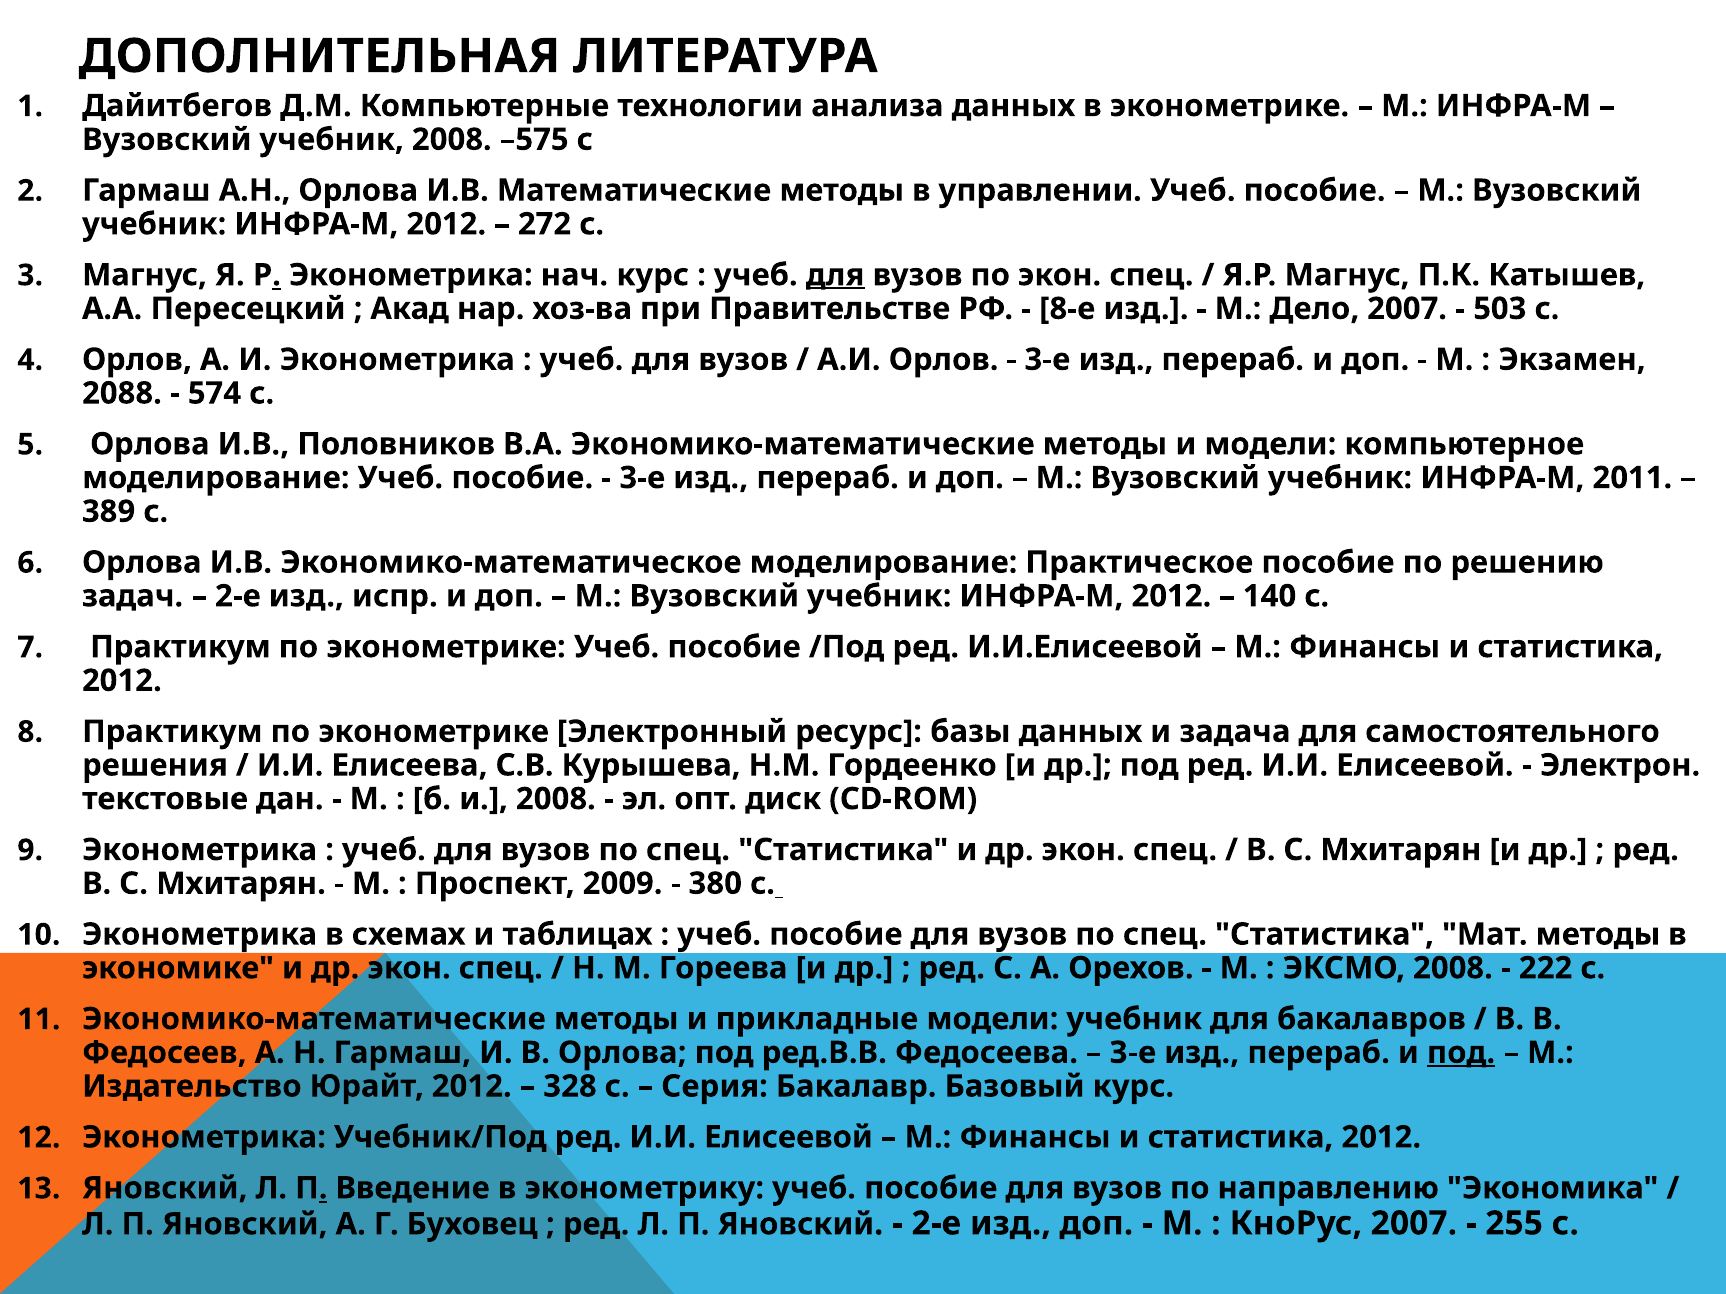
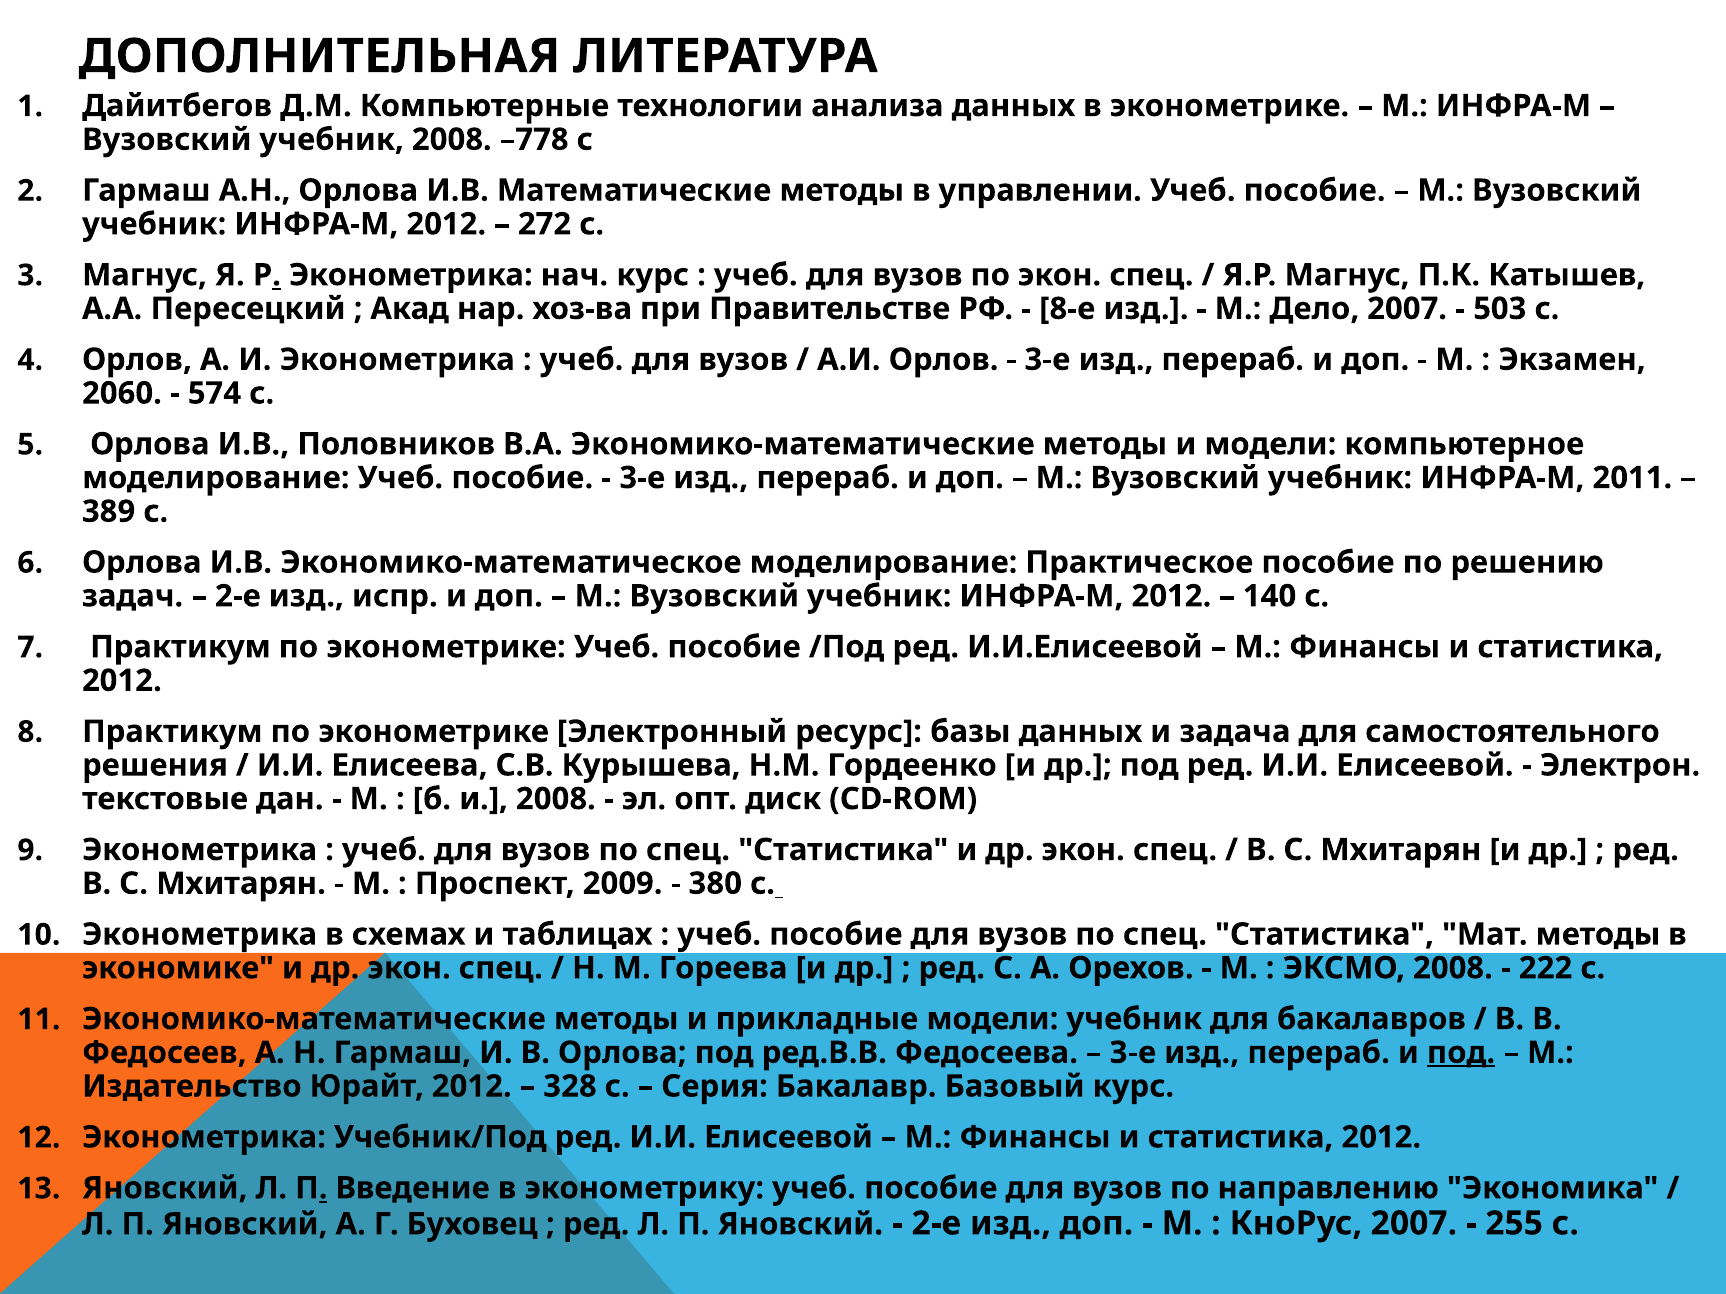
–575: –575 -> –778
для at (835, 275) underline: present -> none
2088: 2088 -> 2060
